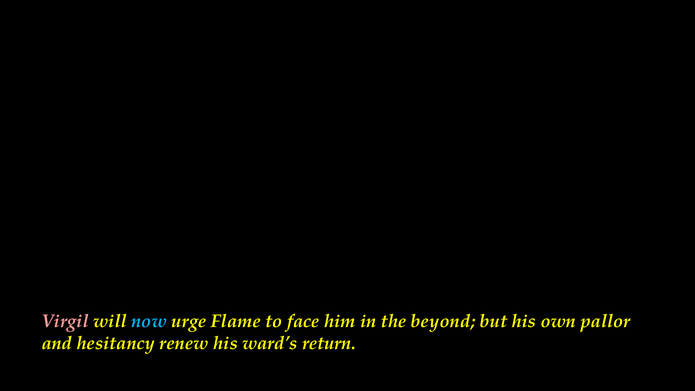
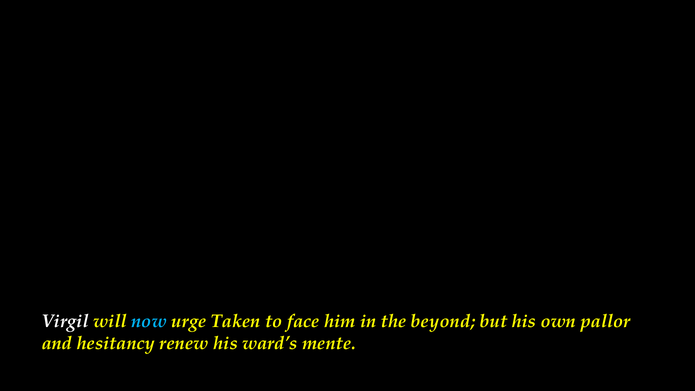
Virgil colour: pink -> white
Flame: Flame -> Taken
return: return -> mente
